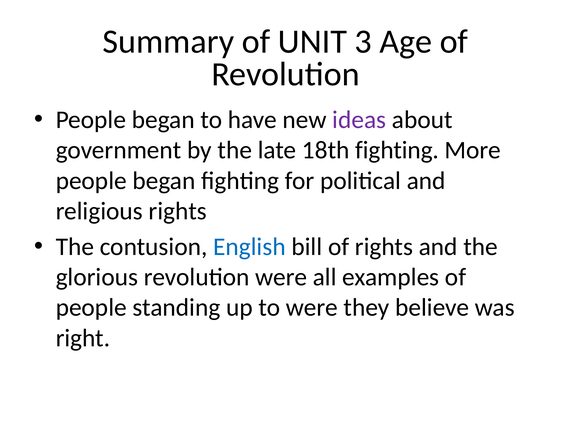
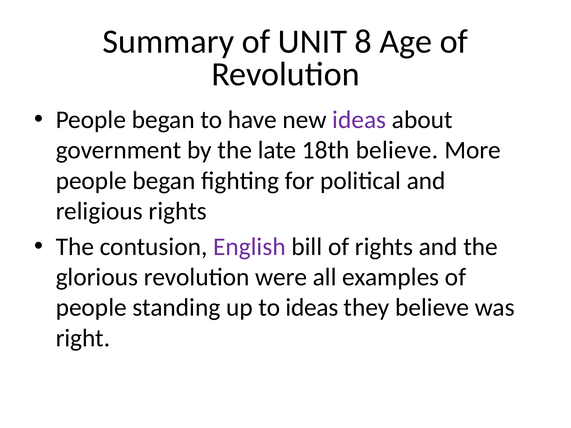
3: 3 -> 8
18th fighting: fighting -> believe
English colour: blue -> purple
to were: were -> ideas
